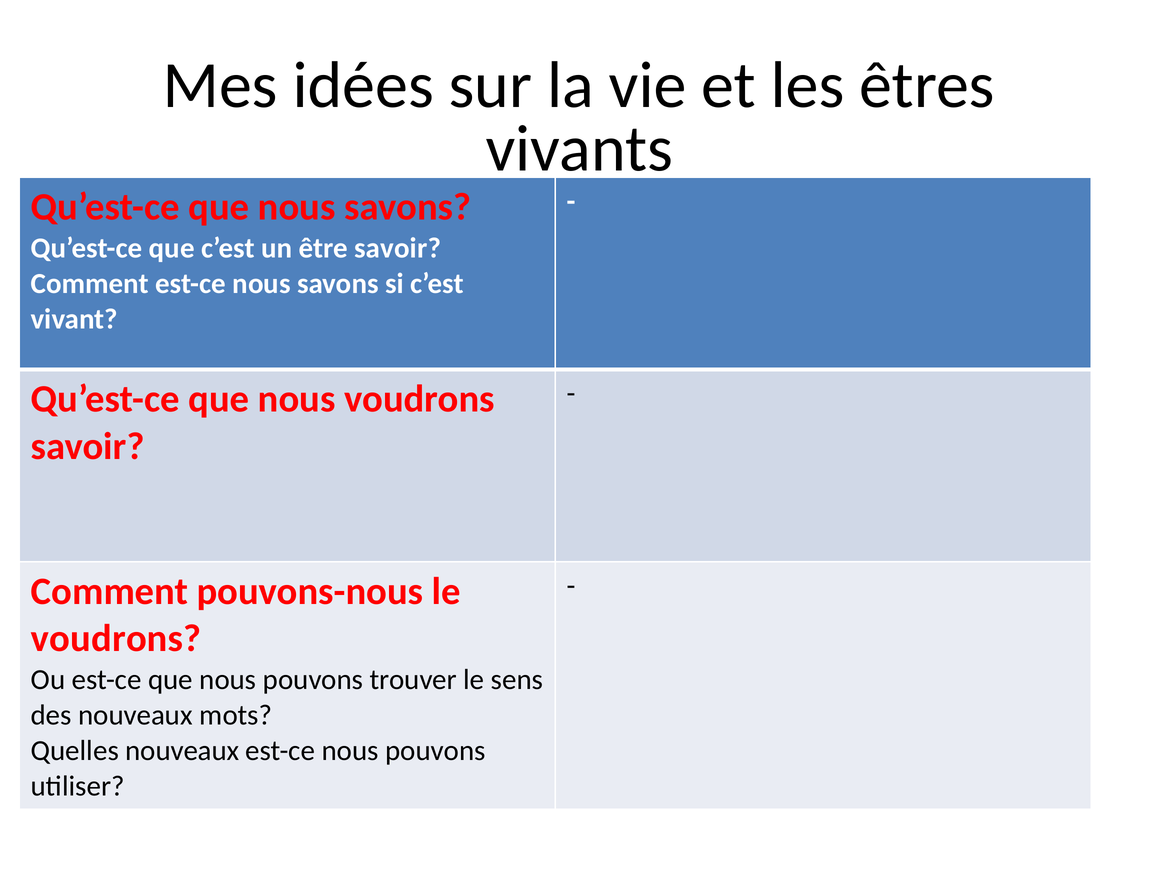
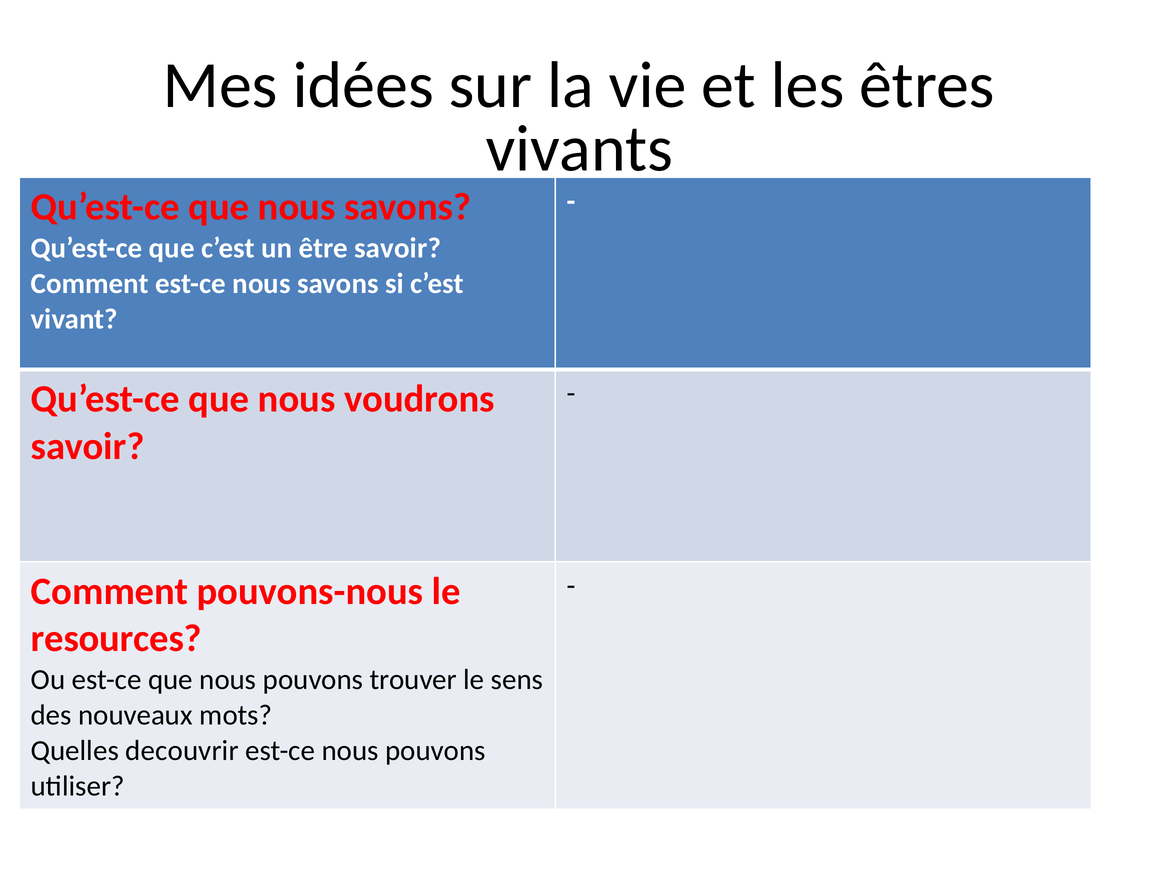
voudrons at (116, 638): voudrons -> resources
Quelles nouveaux: nouveaux -> decouvrir
